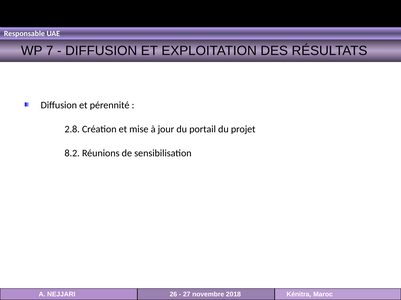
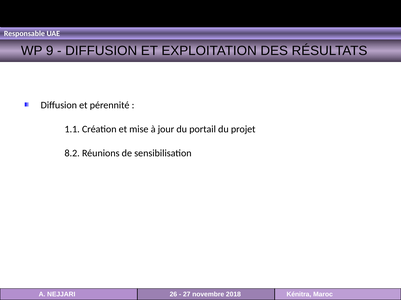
7: 7 -> 9
2.8: 2.8 -> 1.1
